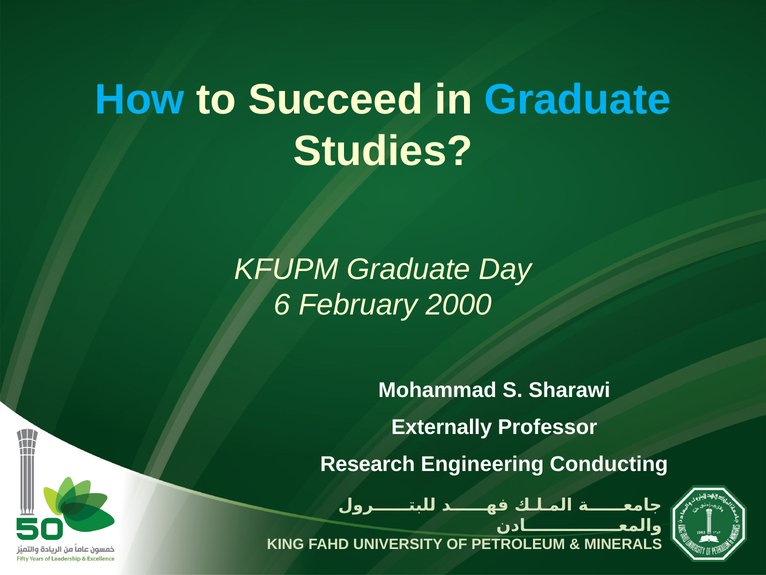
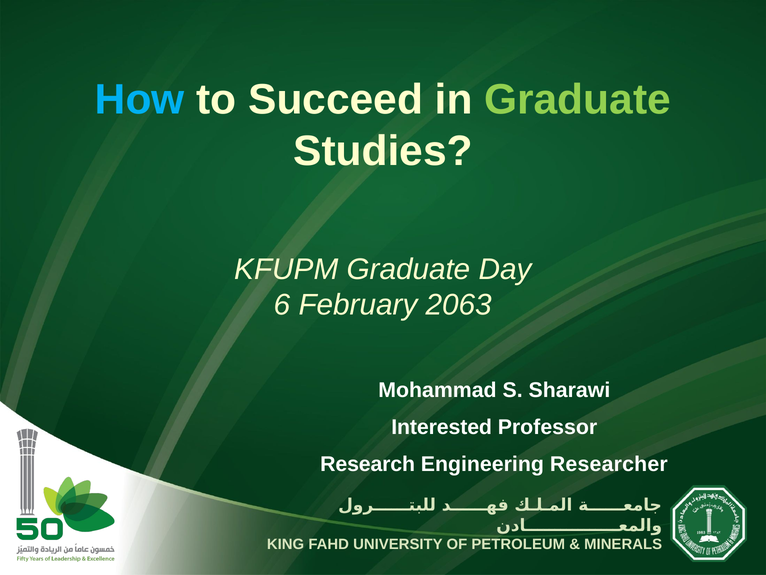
Graduate at (578, 100) colour: light blue -> light green
2000: 2000 -> 2063
Externally: Externally -> Interested
Conducting: Conducting -> Researcher
